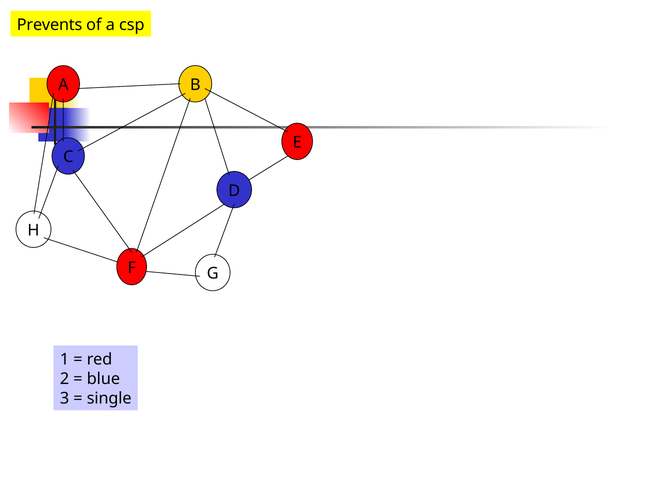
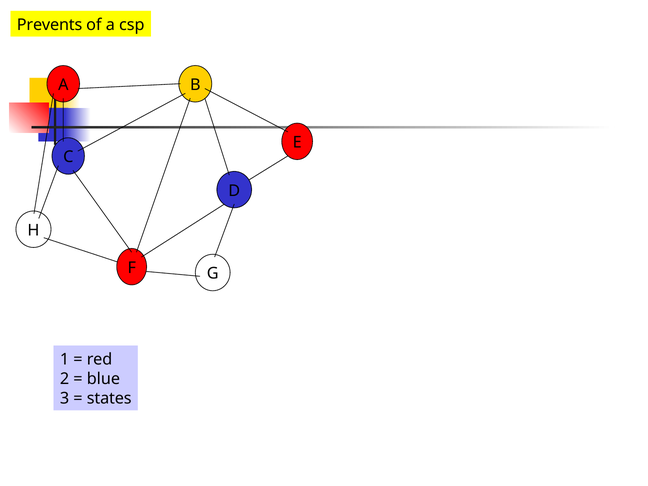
single: single -> states
